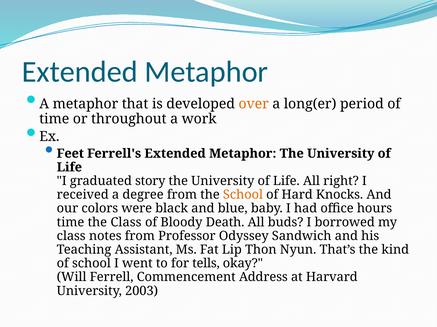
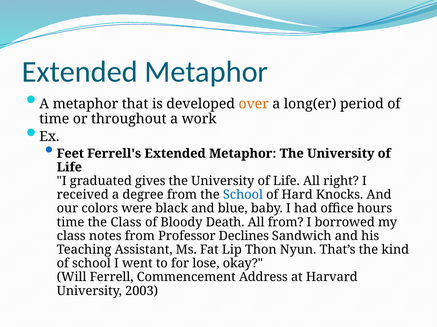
story: story -> gives
School at (243, 195) colour: orange -> blue
All buds: buds -> from
Odyssey: Odyssey -> Declines
tells: tells -> lose
